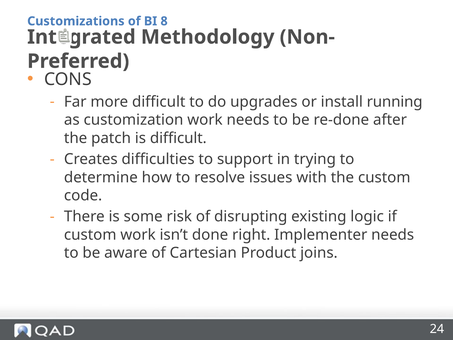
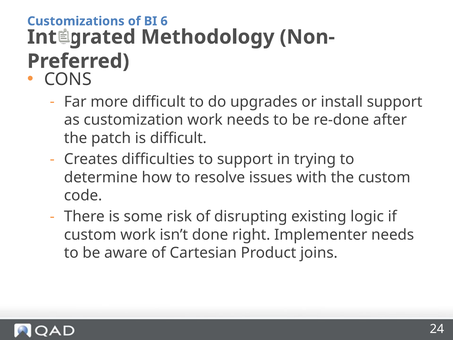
8: 8 -> 6
install running: running -> support
